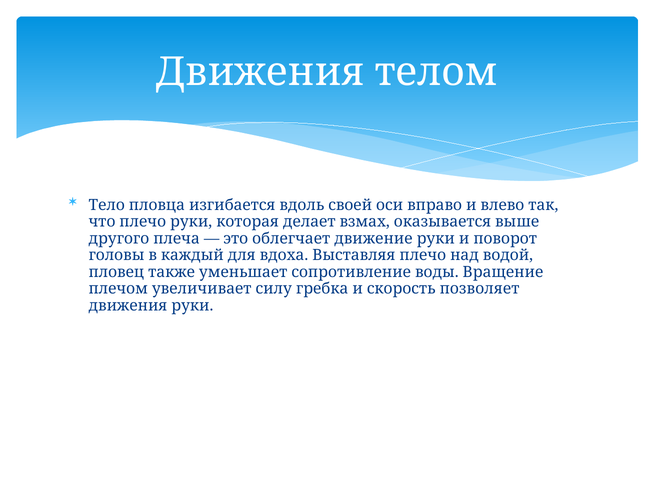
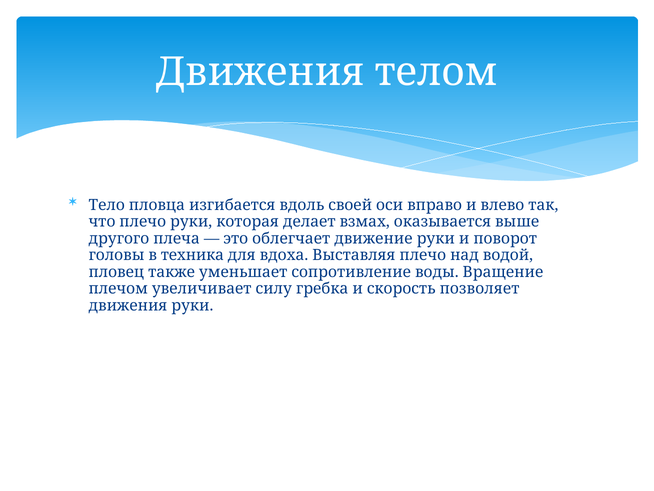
каждый: каждый -> техника
